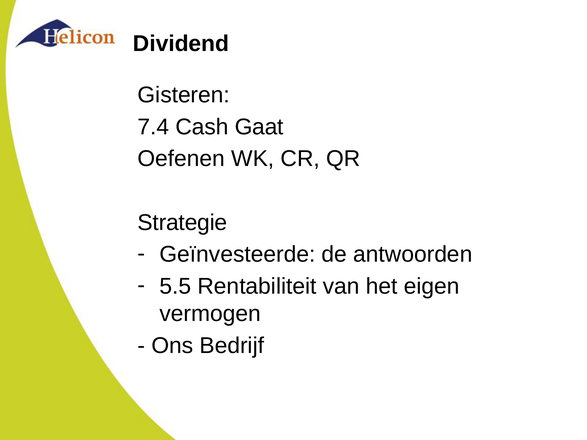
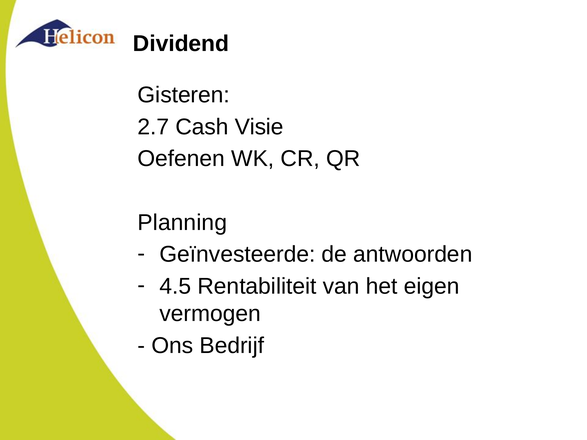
7.4: 7.4 -> 2.7
Gaat: Gaat -> Visie
Strategie: Strategie -> Planning
5.5: 5.5 -> 4.5
